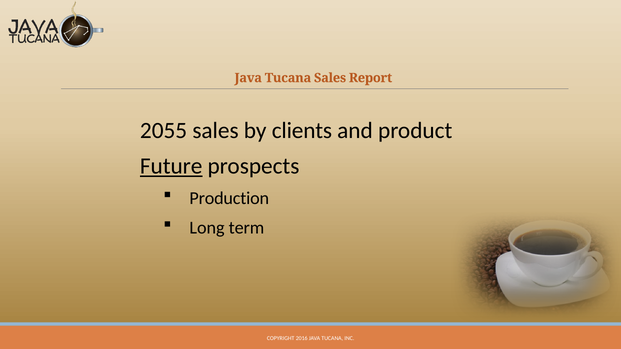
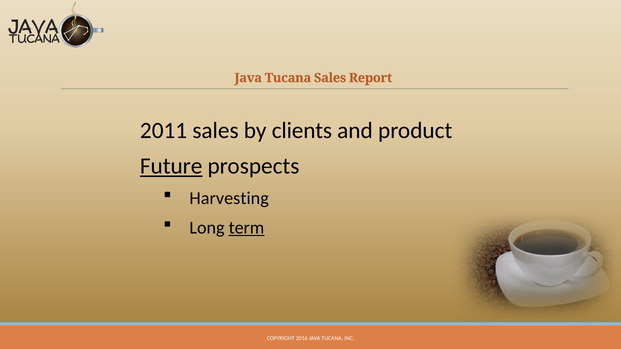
2055: 2055 -> 2011
Production: Production -> Harvesting
term underline: none -> present
